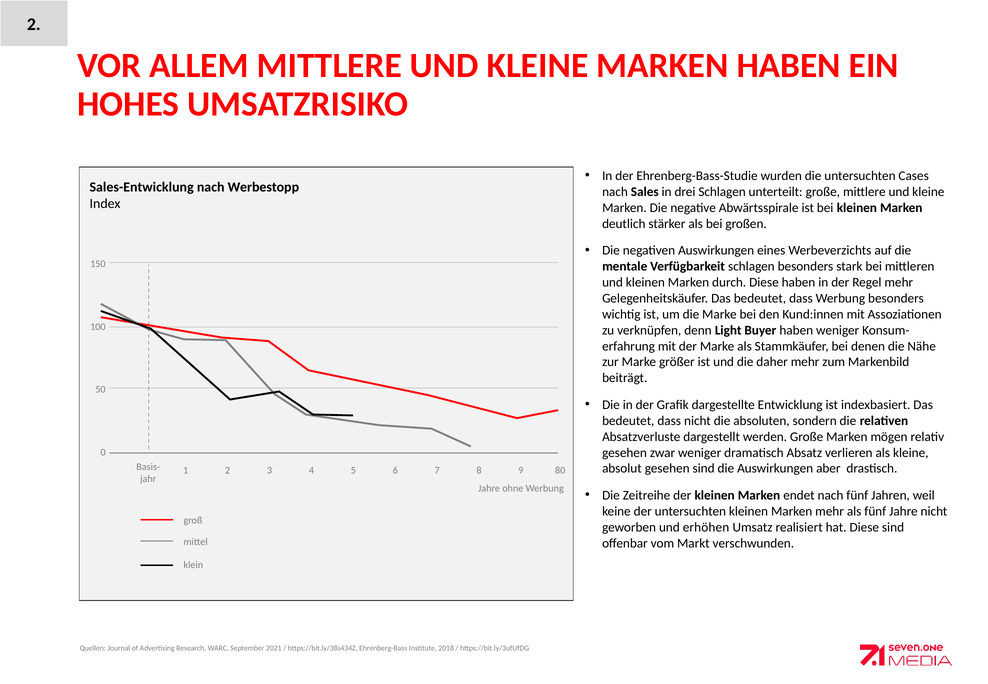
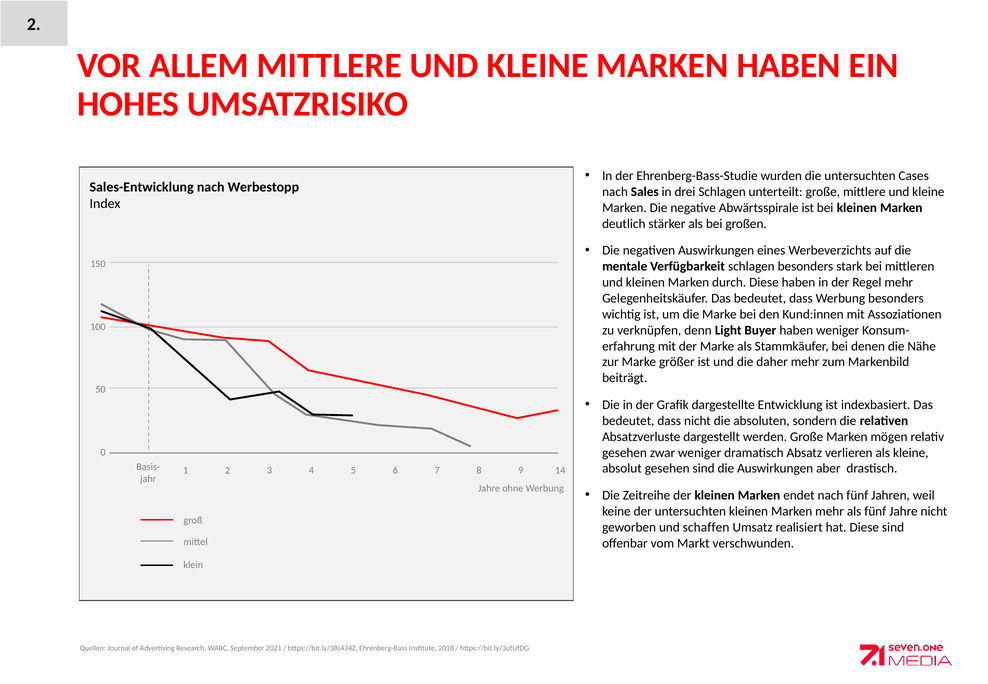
80: 80 -> 14
erhöhen: erhöhen -> schaffen
